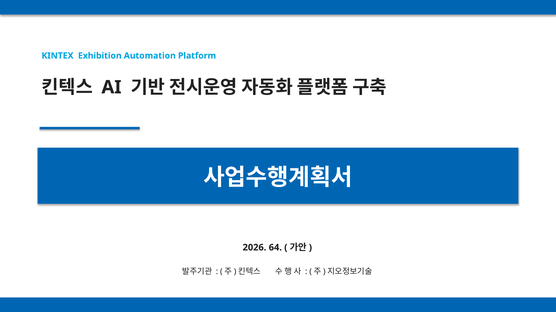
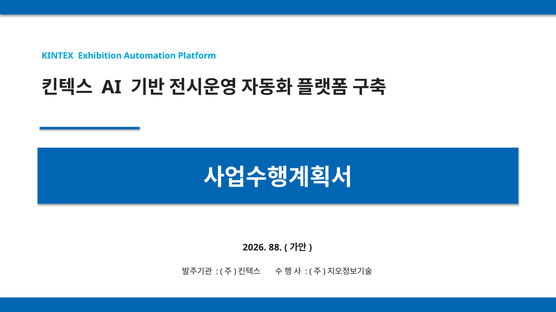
64: 64 -> 88
